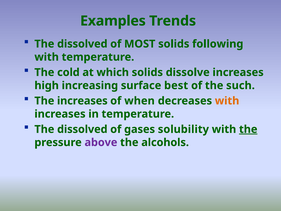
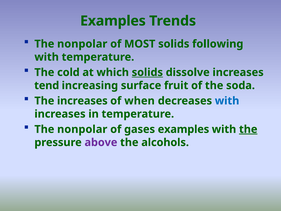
dissolved at (82, 44): dissolved -> nonpolar
solids at (147, 72) underline: none -> present
high: high -> tend
best: best -> fruit
such: such -> soda
with at (227, 101) colour: orange -> blue
dissolved at (82, 129): dissolved -> nonpolar
gases solubility: solubility -> examples
